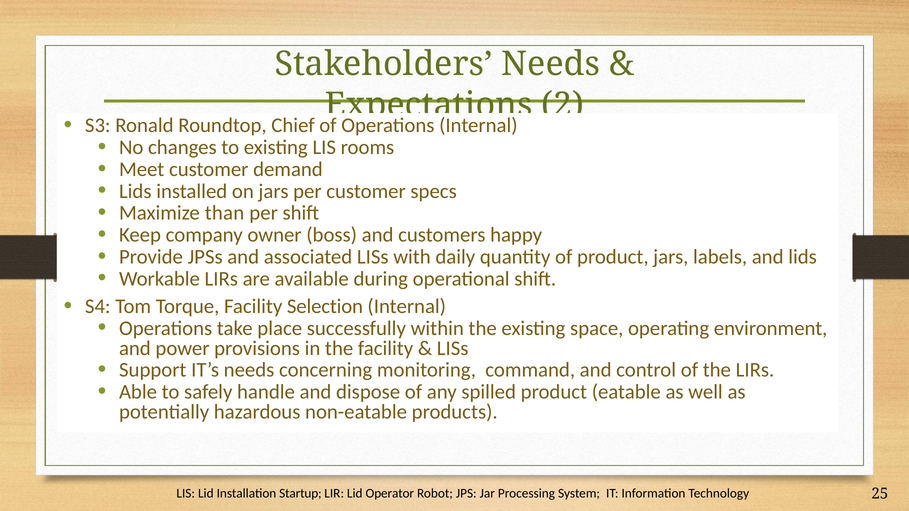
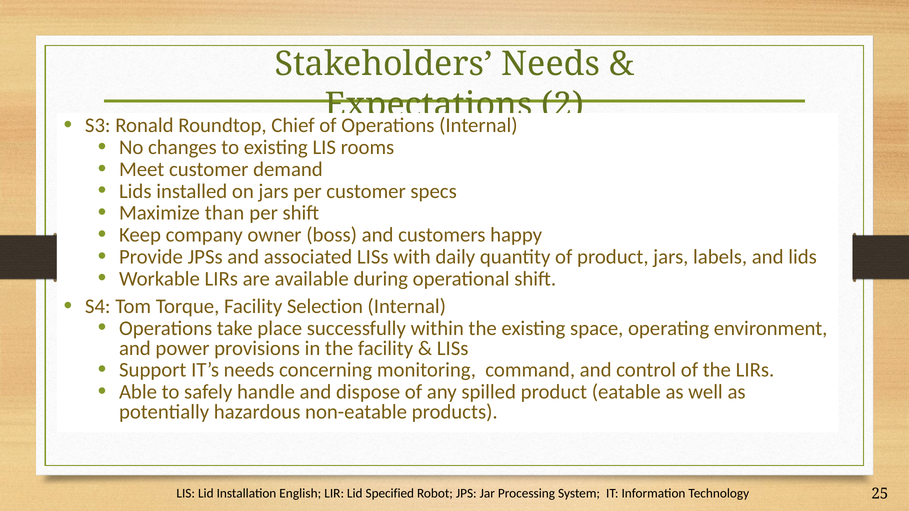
Startup: Startup -> English
Operator: Operator -> Specified
